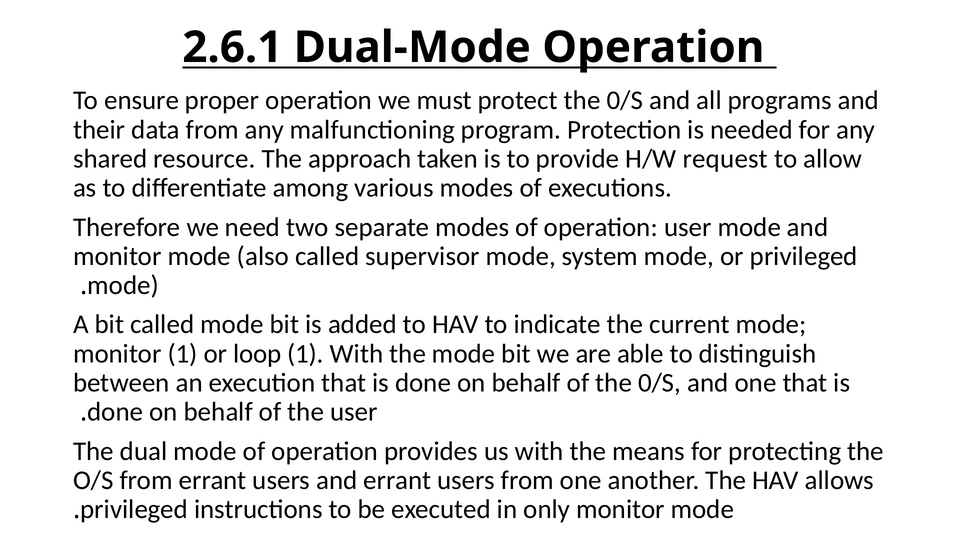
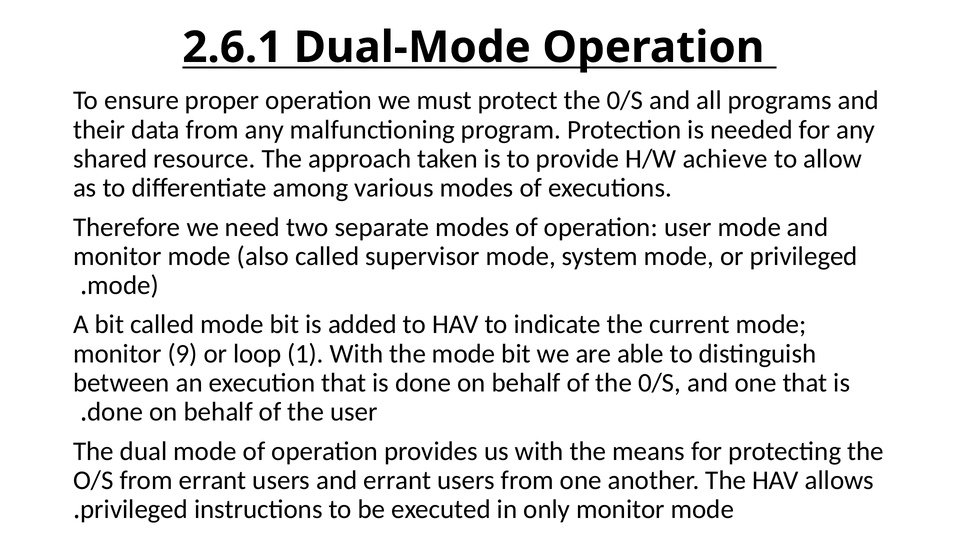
request: request -> achieve
monitor 1: 1 -> 9
